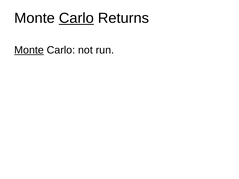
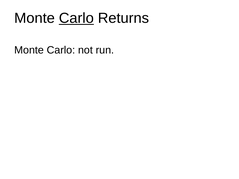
Monte at (29, 50) underline: present -> none
